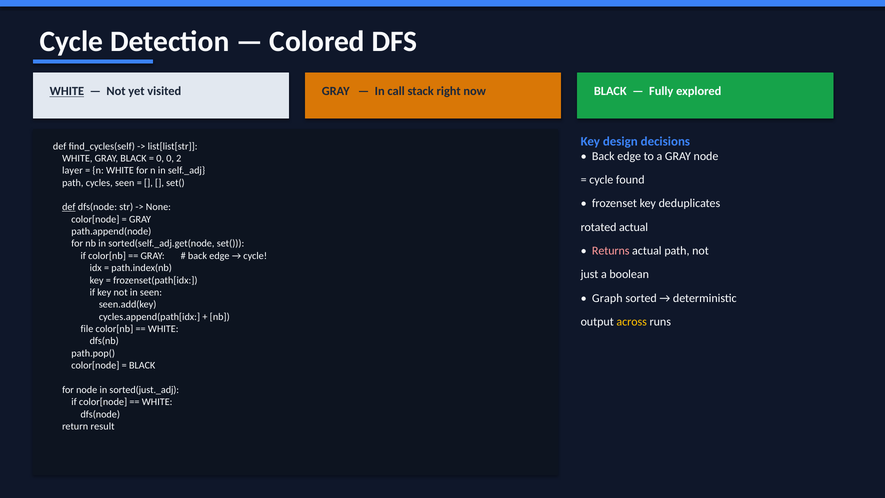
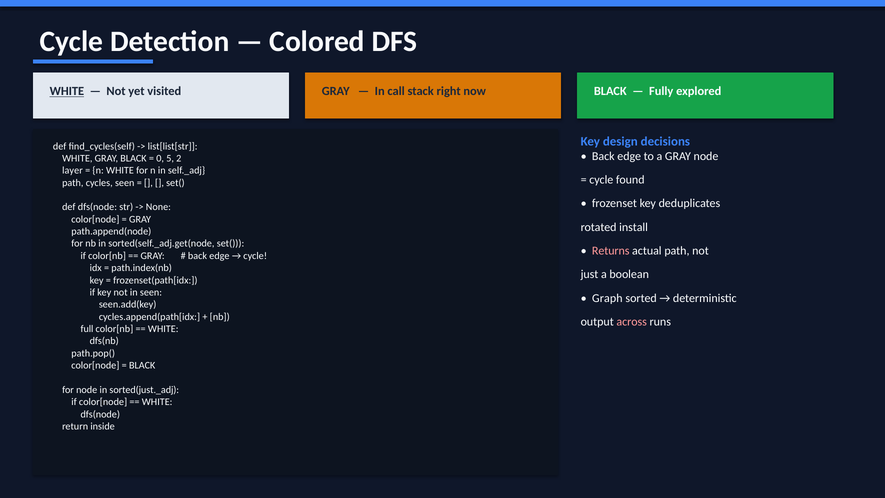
0 0: 0 -> 5
def at (69, 207) underline: present -> none
rotated actual: actual -> install
across colour: yellow -> pink
file: file -> full
result: result -> inside
